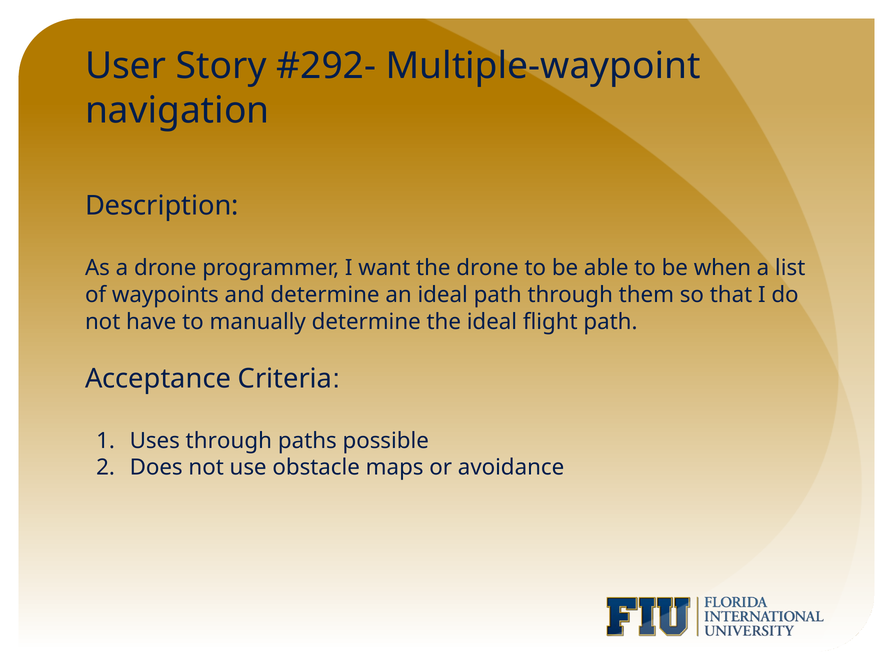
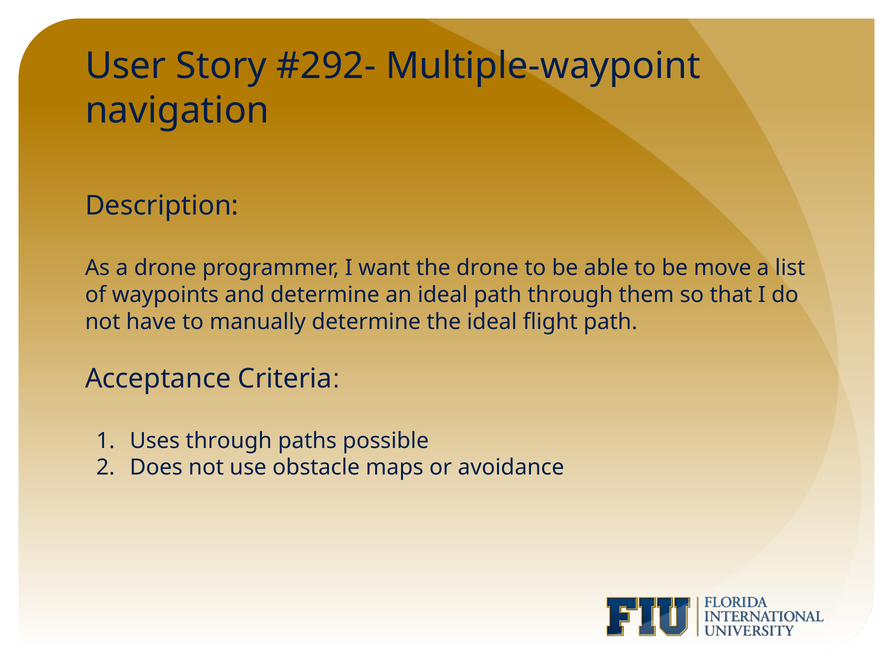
when: when -> move
